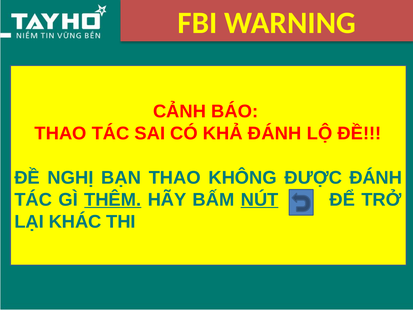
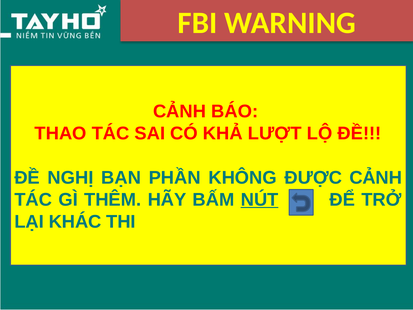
KHẢ ĐÁNH: ĐÁNH -> LƯỢT
BẠN THAO: THAO -> PHẦN
ĐƯỢC ĐÁNH: ĐÁNH -> CẢNH
THÊM underline: present -> none
